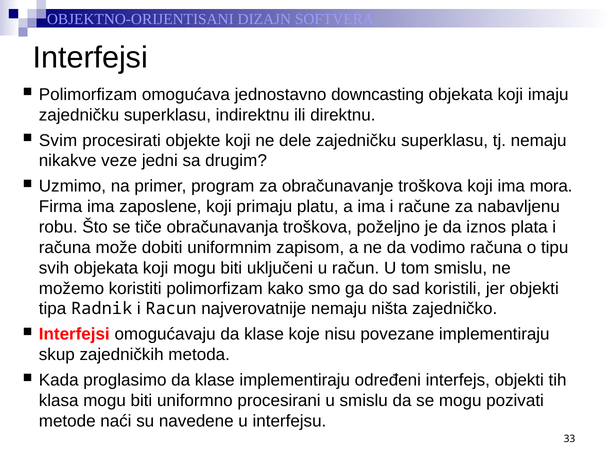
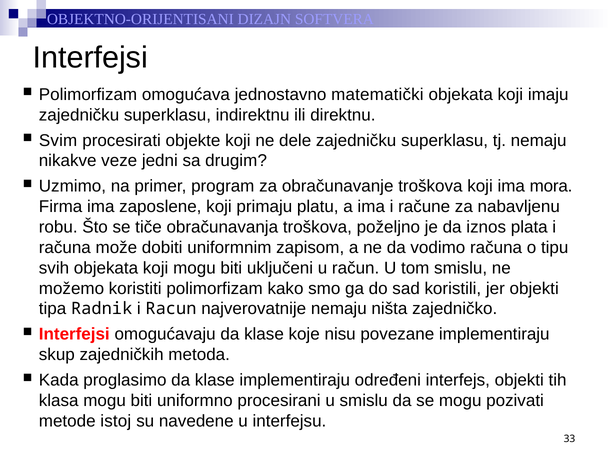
downcasting: downcasting -> matematički
naći: naći -> istoj
